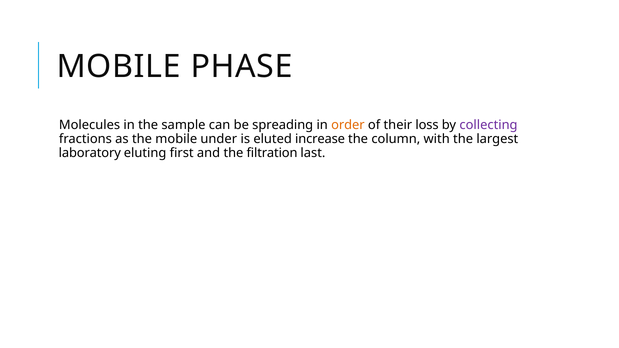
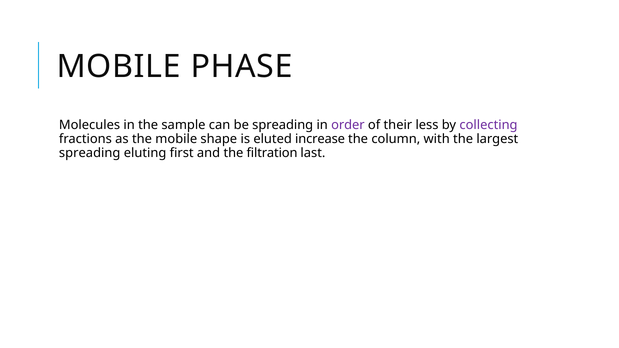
order colour: orange -> purple
loss: loss -> less
under: under -> shape
laboratory at (90, 153): laboratory -> spreading
